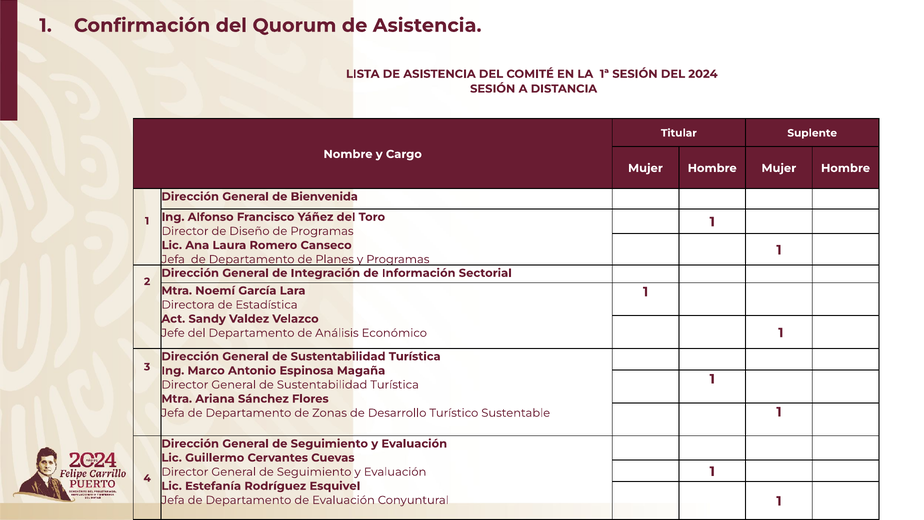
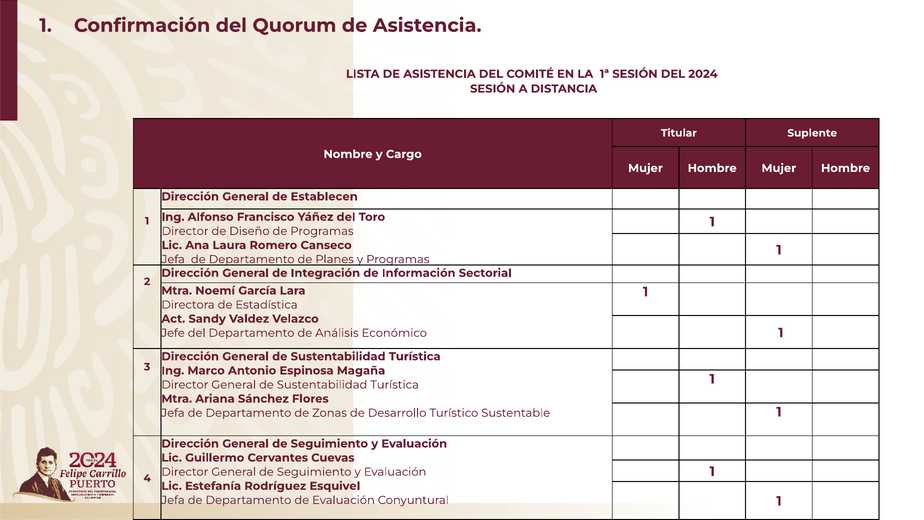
Bienvenida: Bienvenida -> Establecen
